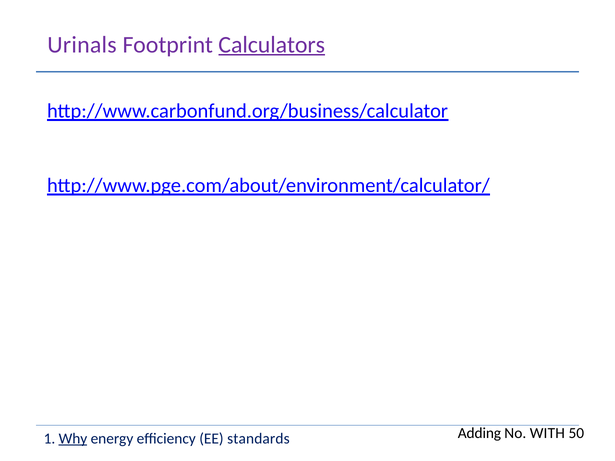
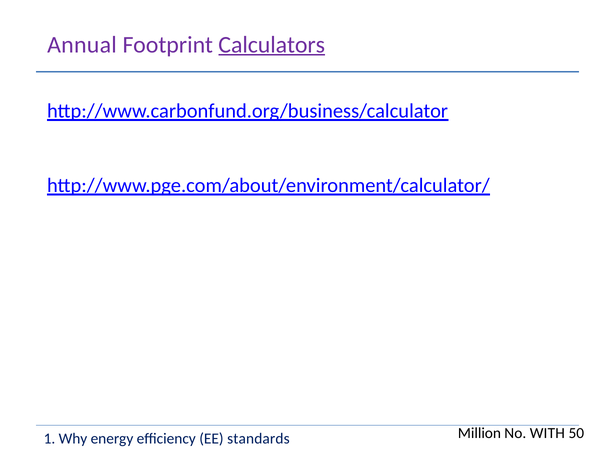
Urinals: Urinals -> Annual
Adding: Adding -> Million
Why underline: present -> none
